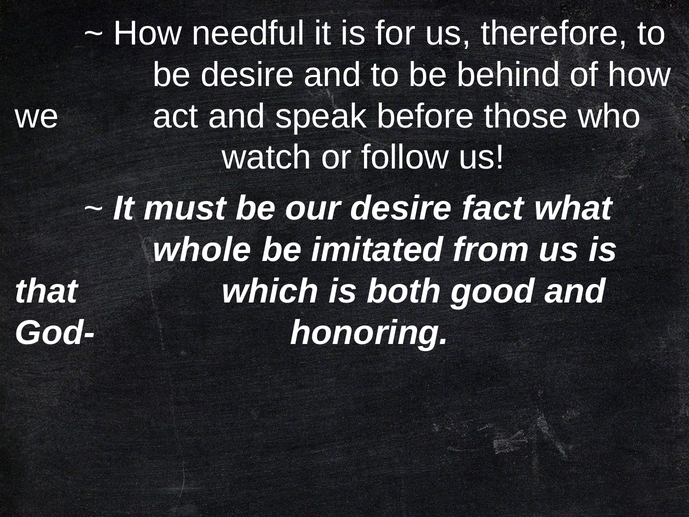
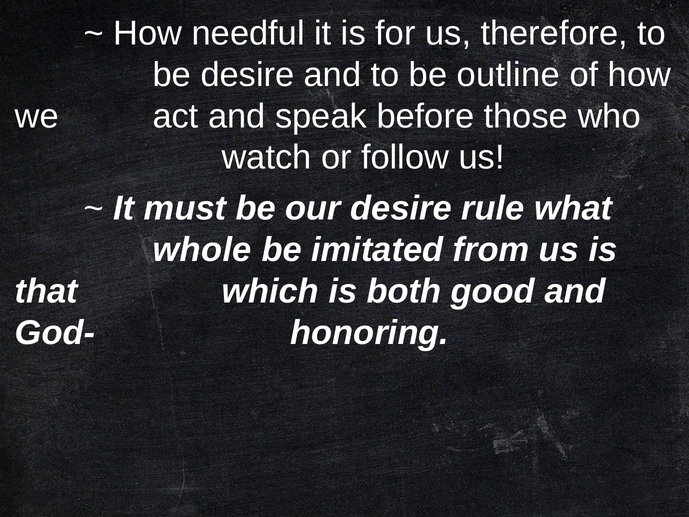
behind: behind -> outline
fact: fact -> rule
